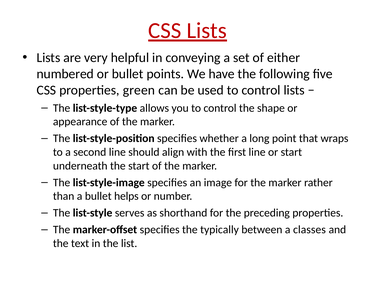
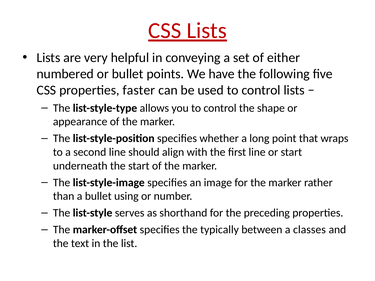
green: green -> faster
helps: helps -> using
